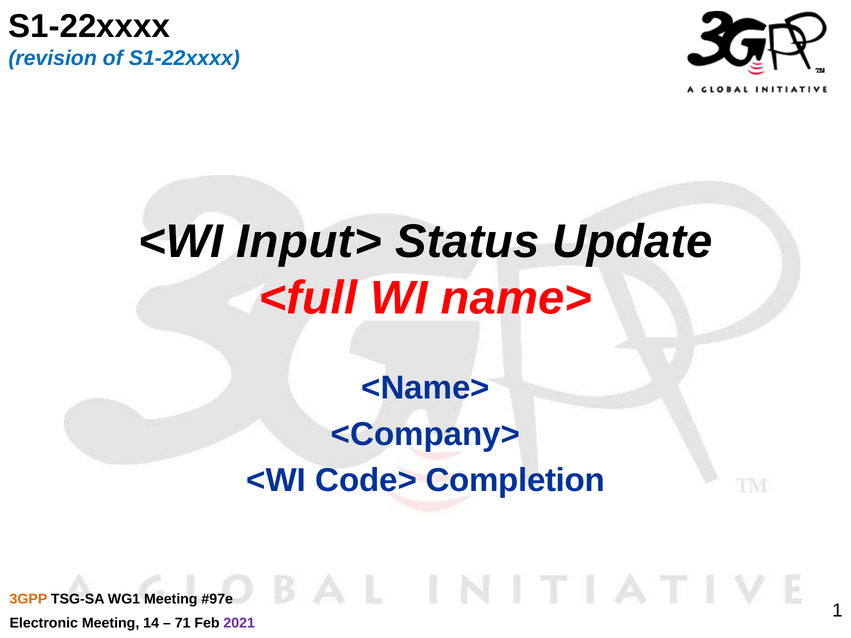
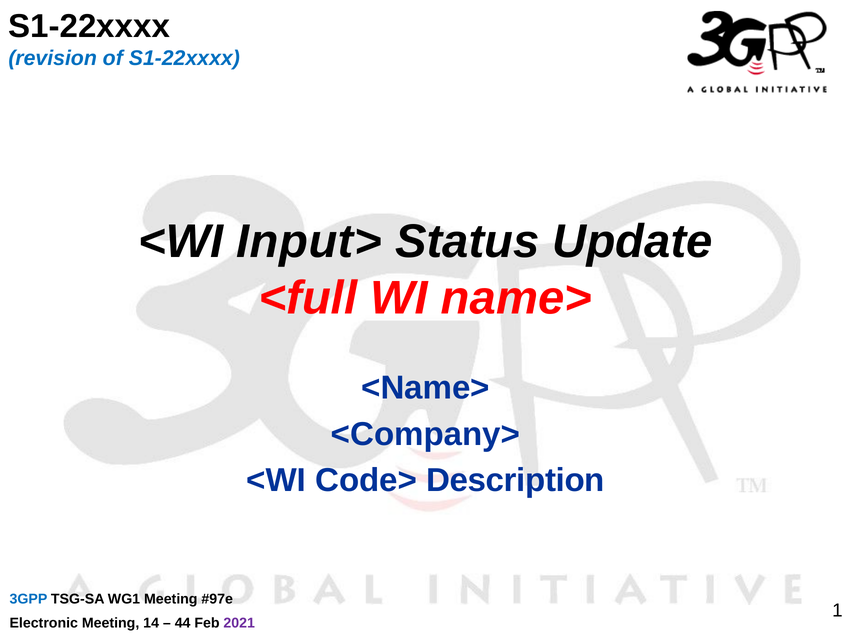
Completion: Completion -> Description
3GPP colour: orange -> blue
71: 71 -> 44
